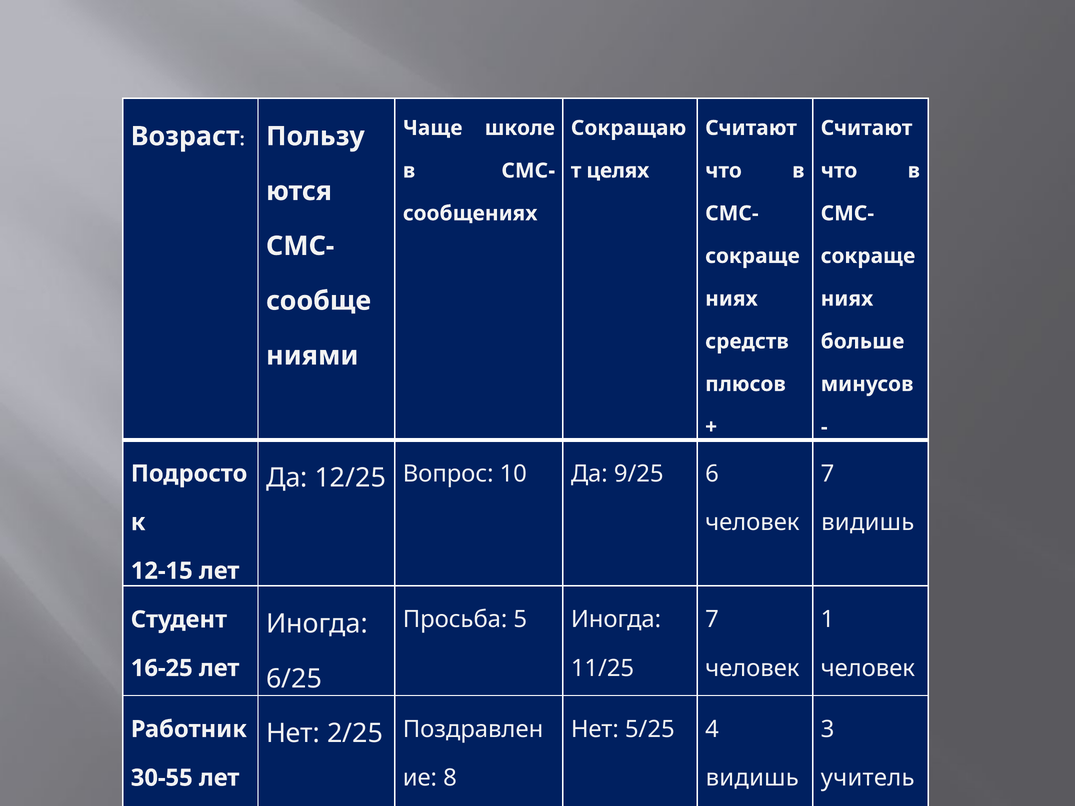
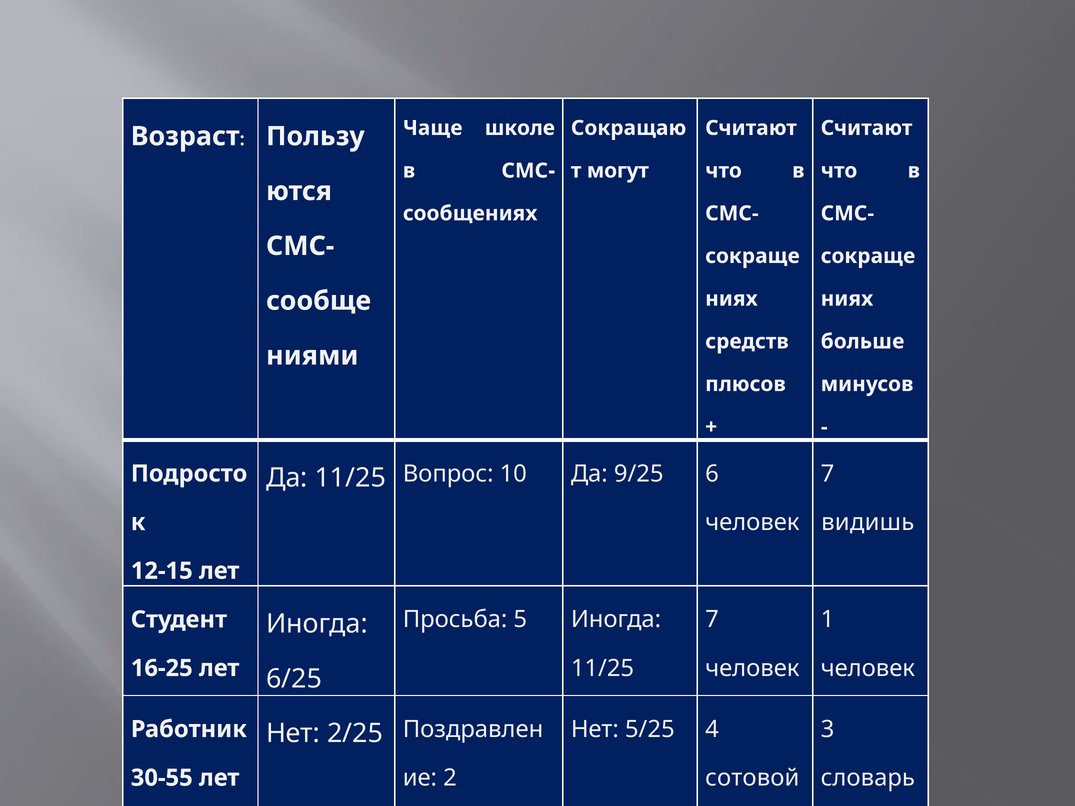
целях: целях -> могут
Да 12/25: 12/25 -> 11/25
8: 8 -> 2
видишь at (752, 778): видишь -> сотовой
учитель: учитель -> словарь
